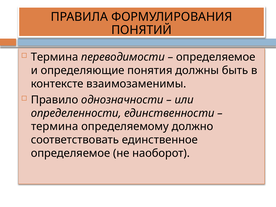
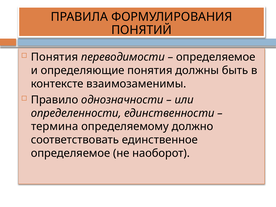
Термина at (55, 57): Термина -> Понятия
